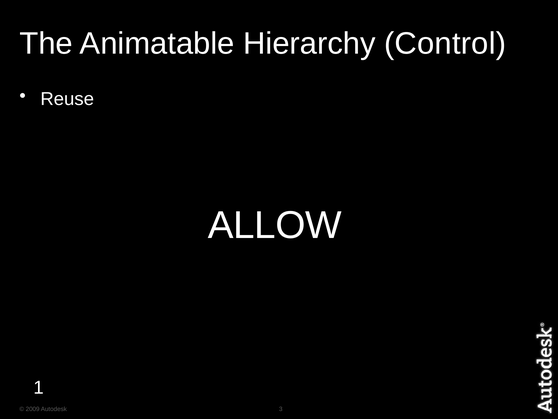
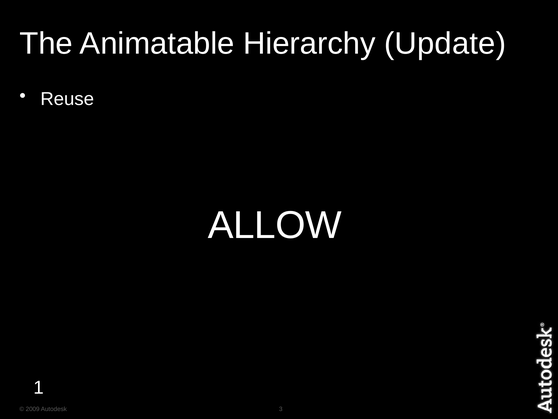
Control: Control -> Update
